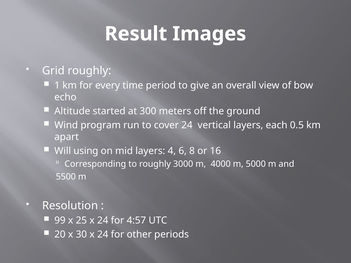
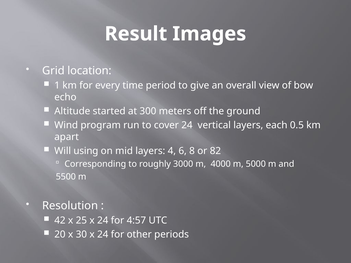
Grid roughly: roughly -> location
16: 16 -> 82
99: 99 -> 42
